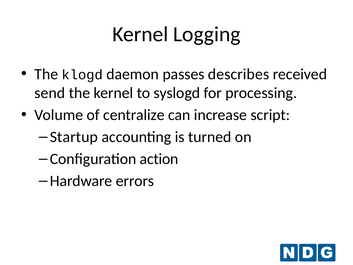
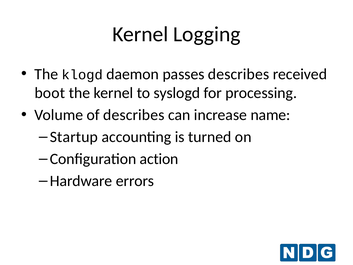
send: send -> boot
of centralize: centralize -> describes
script: script -> name
